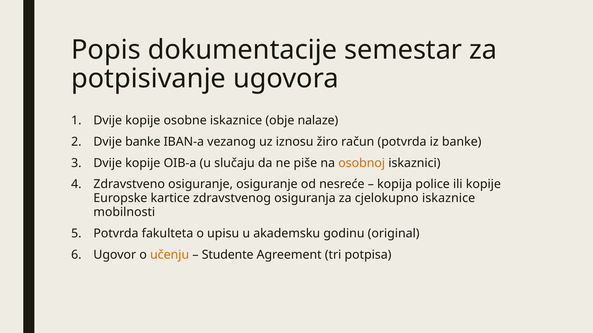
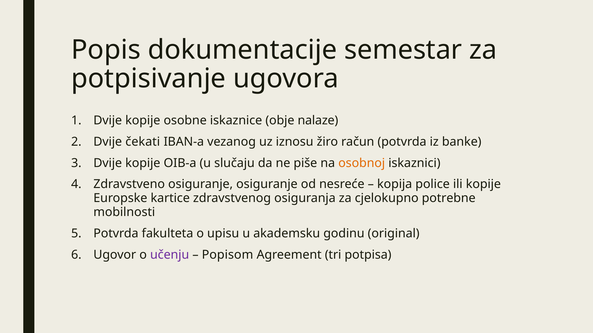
Dvije banke: banke -> čekati
cjelokupno iskaznice: iskaznice -> potrebne
učenju colour: orange -> purple
Studente: Studente -> Popisom
